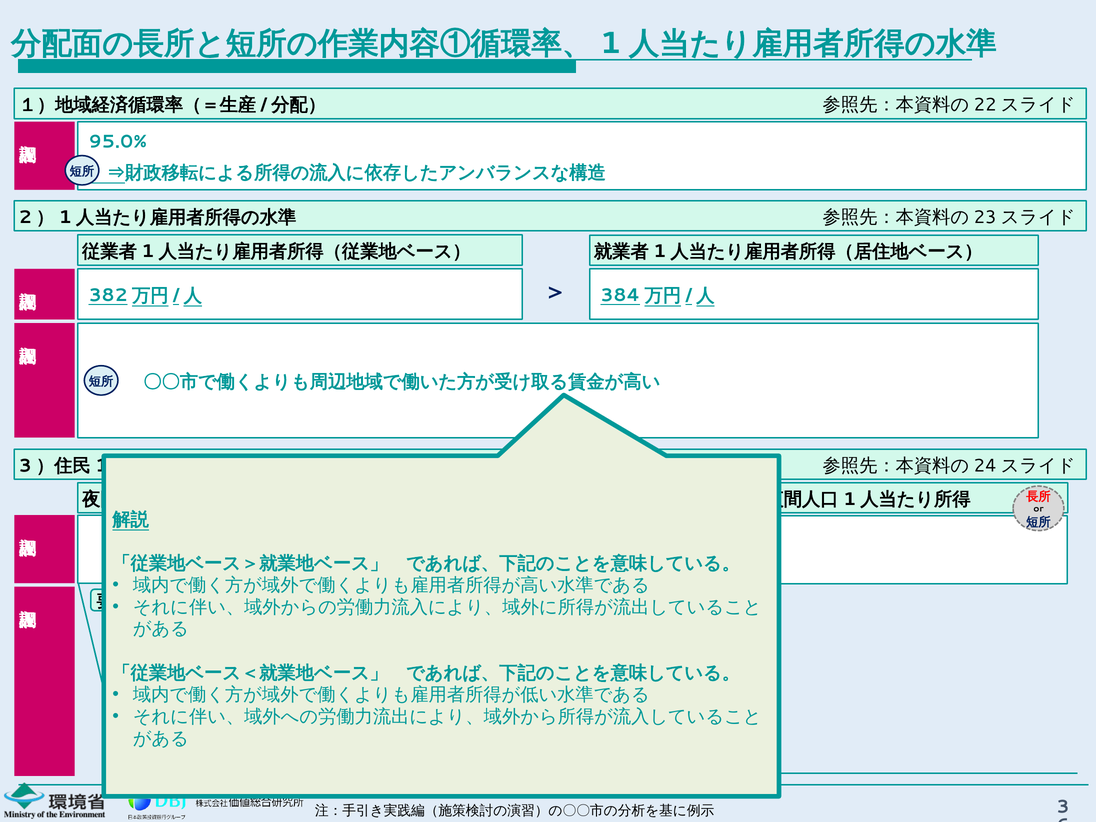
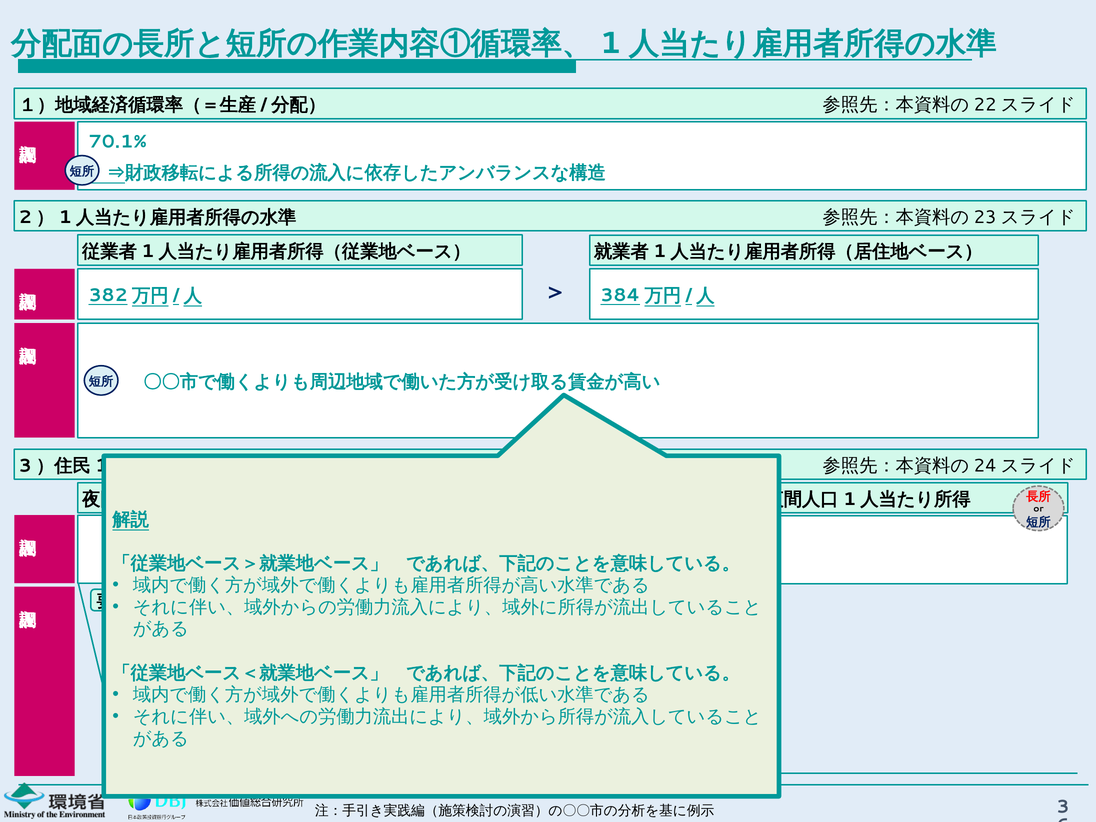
95.0%: 95.0% -> 70.1%
